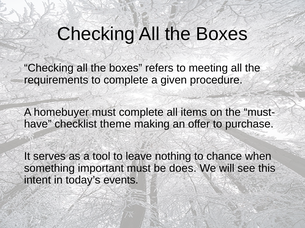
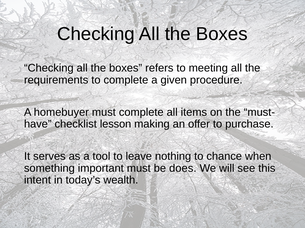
theme: theme -> lesson
events: events -> wealth
